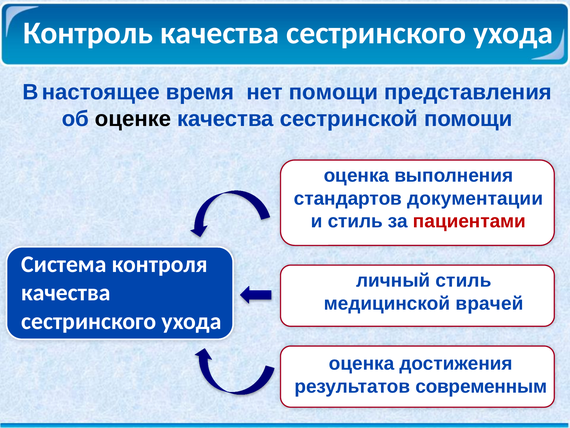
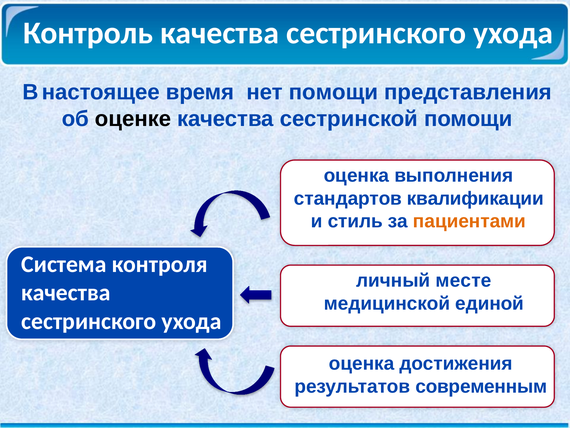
документации: документации -> квалификации
пациентами colour: red -> orange
личный стиль: стиль -> месте
врачей: врачей -> единой
